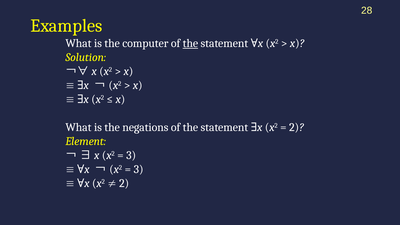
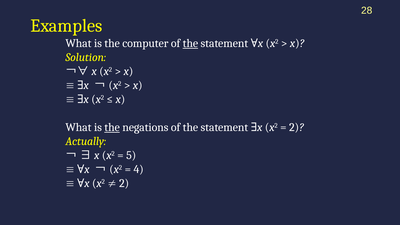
the at (112, 127) underline: none -> present
Element: Element -> Actually
3 at (131, 155): 3 -> 5
3 at (139, 169): 3 -> 4
